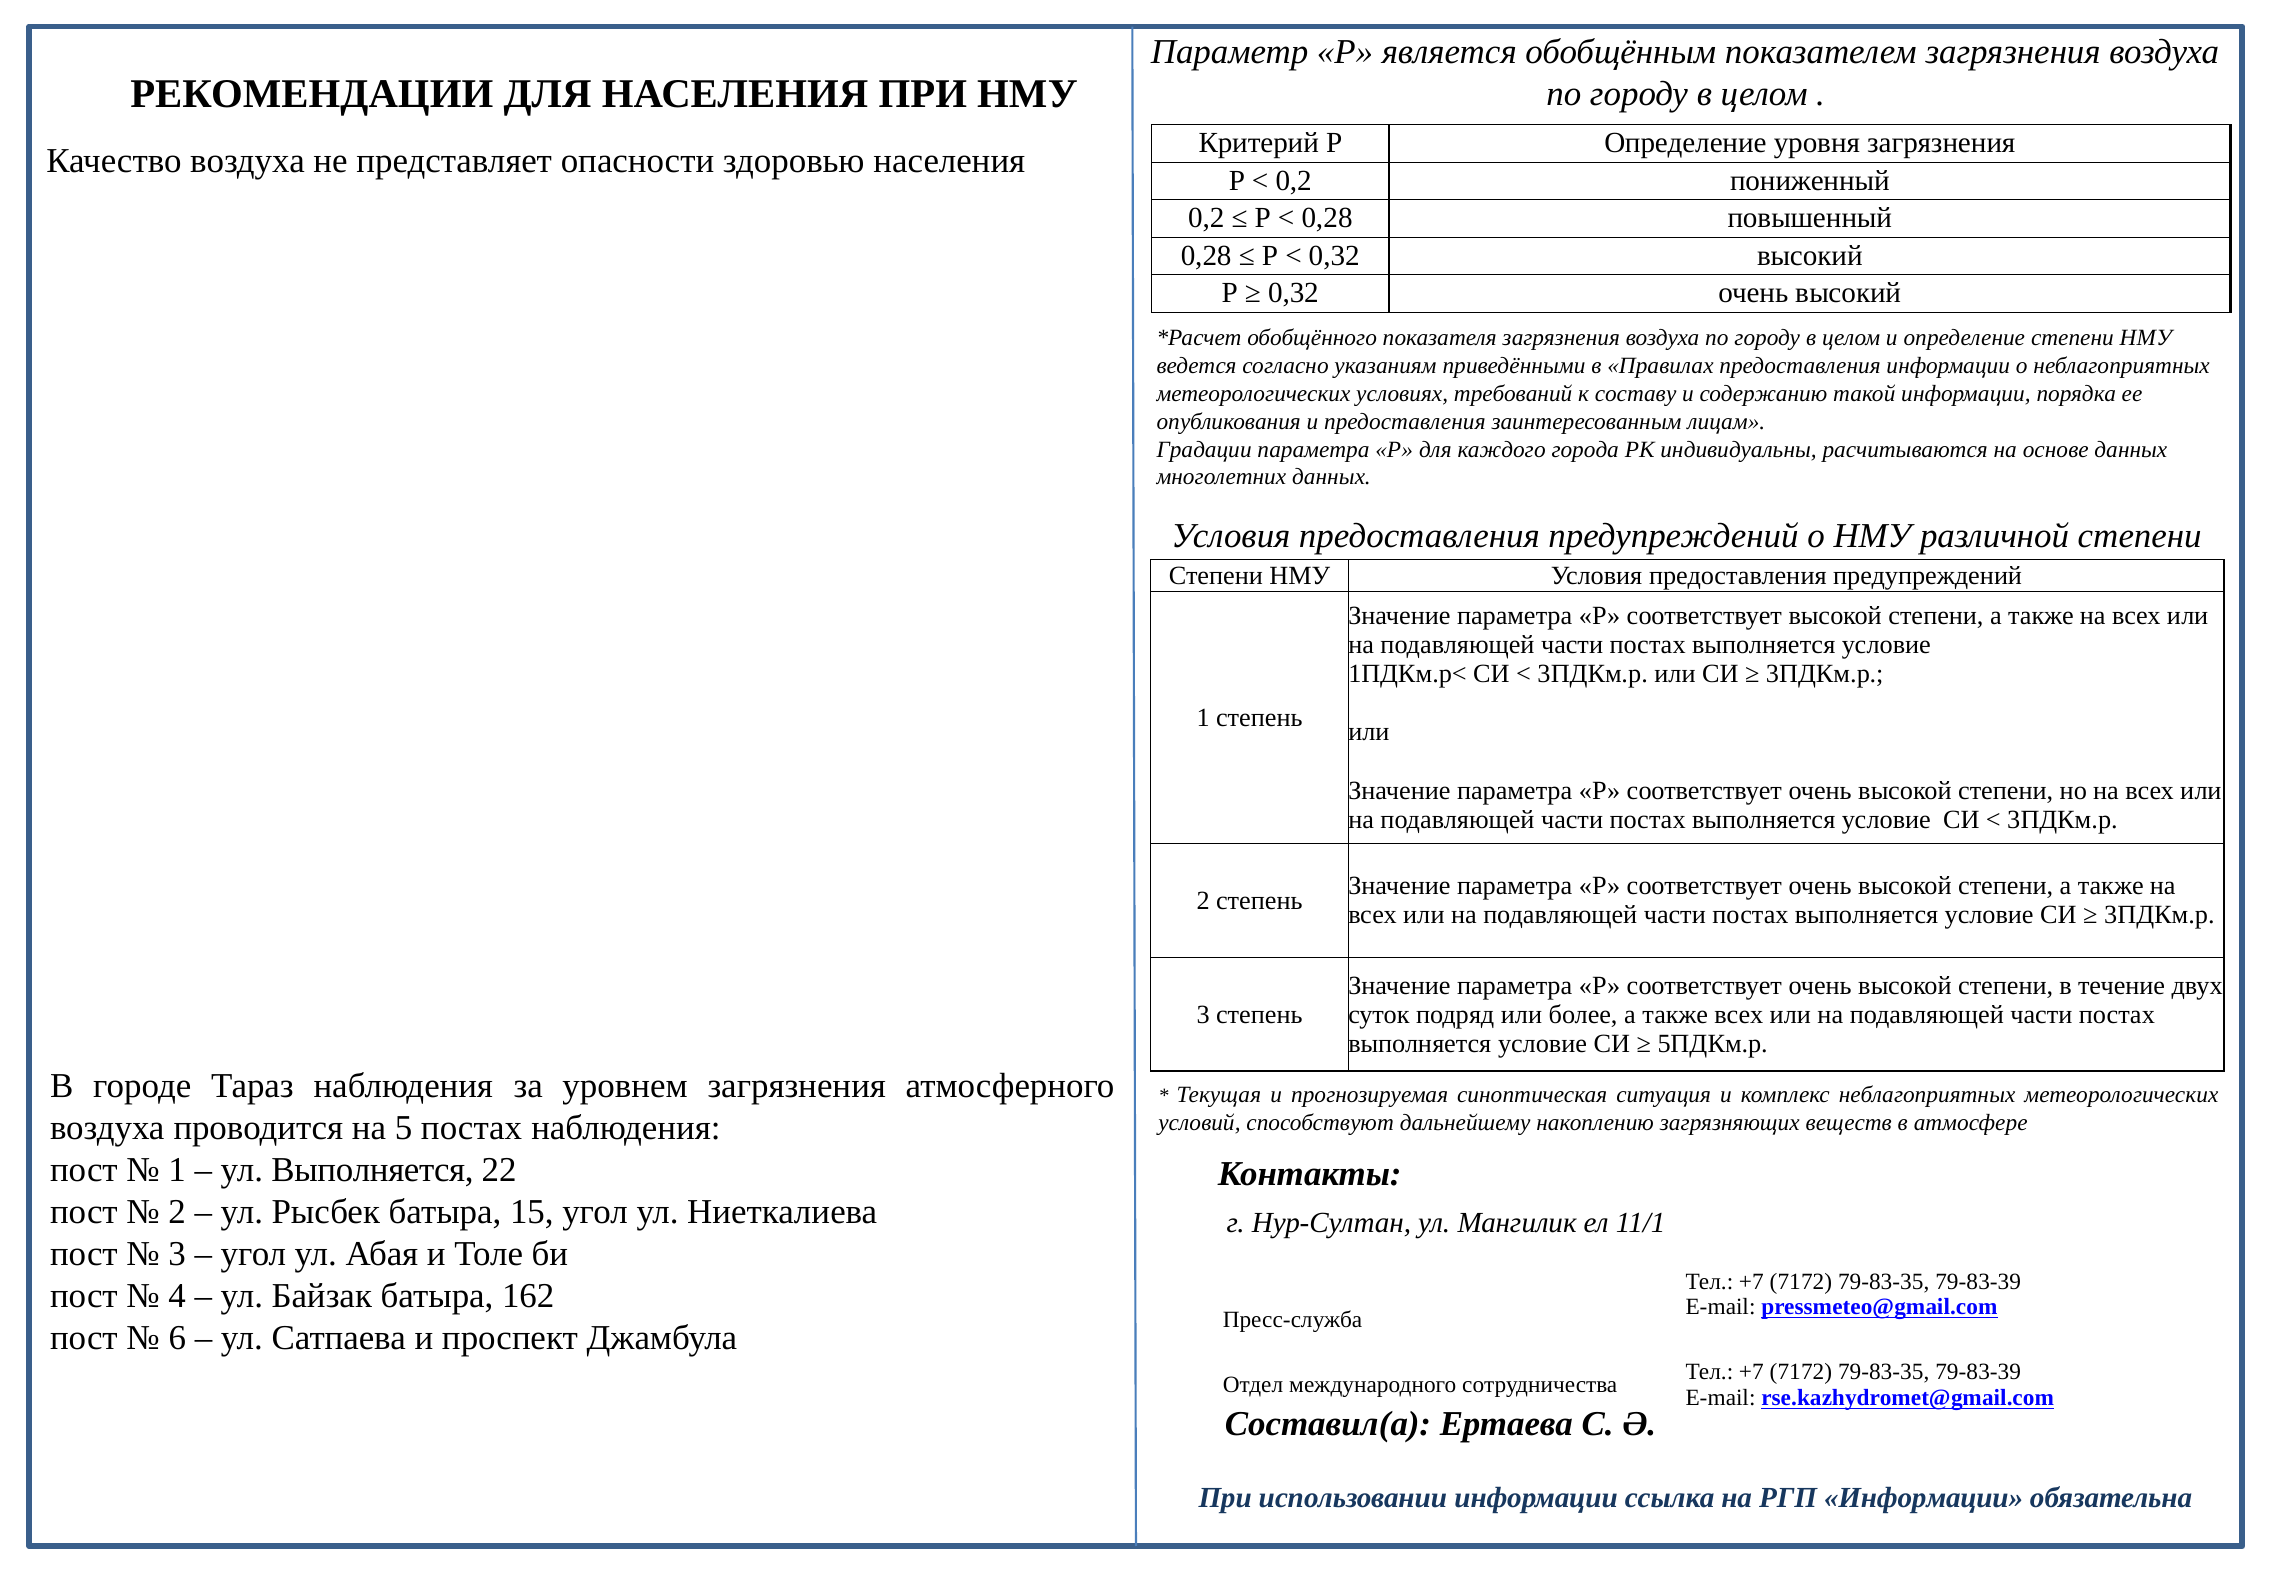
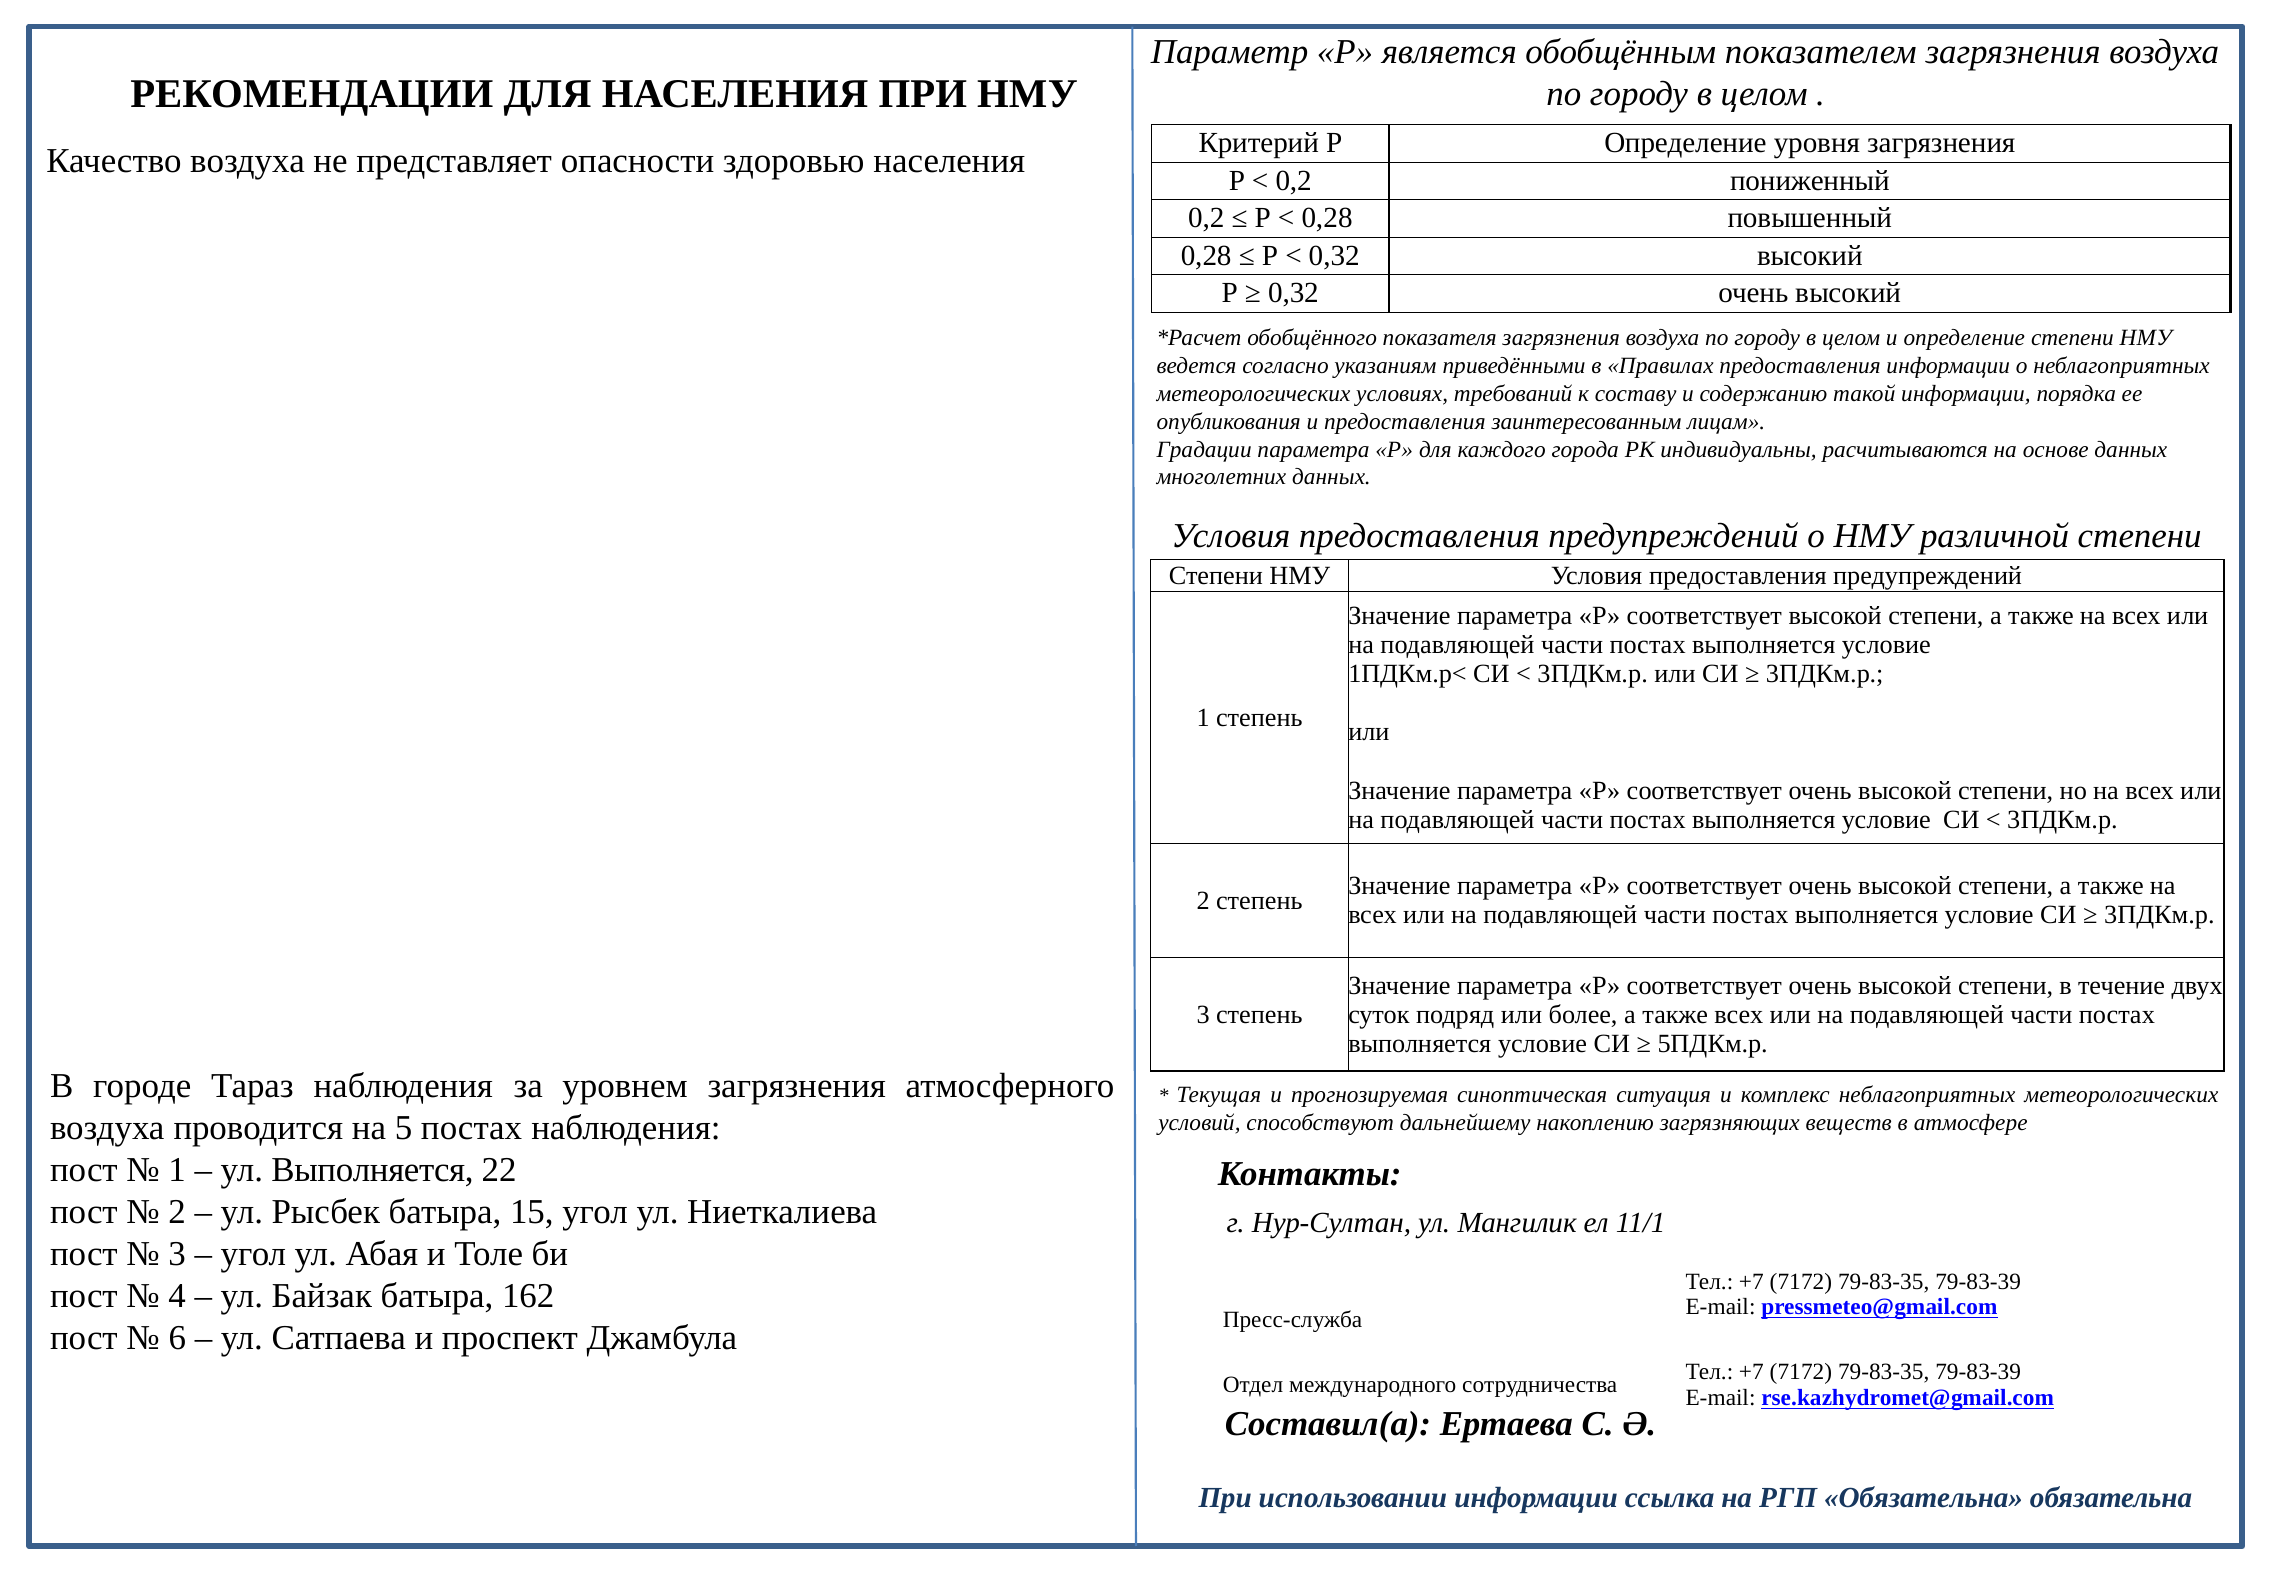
РГП Информации: Информации -> Обязательна
